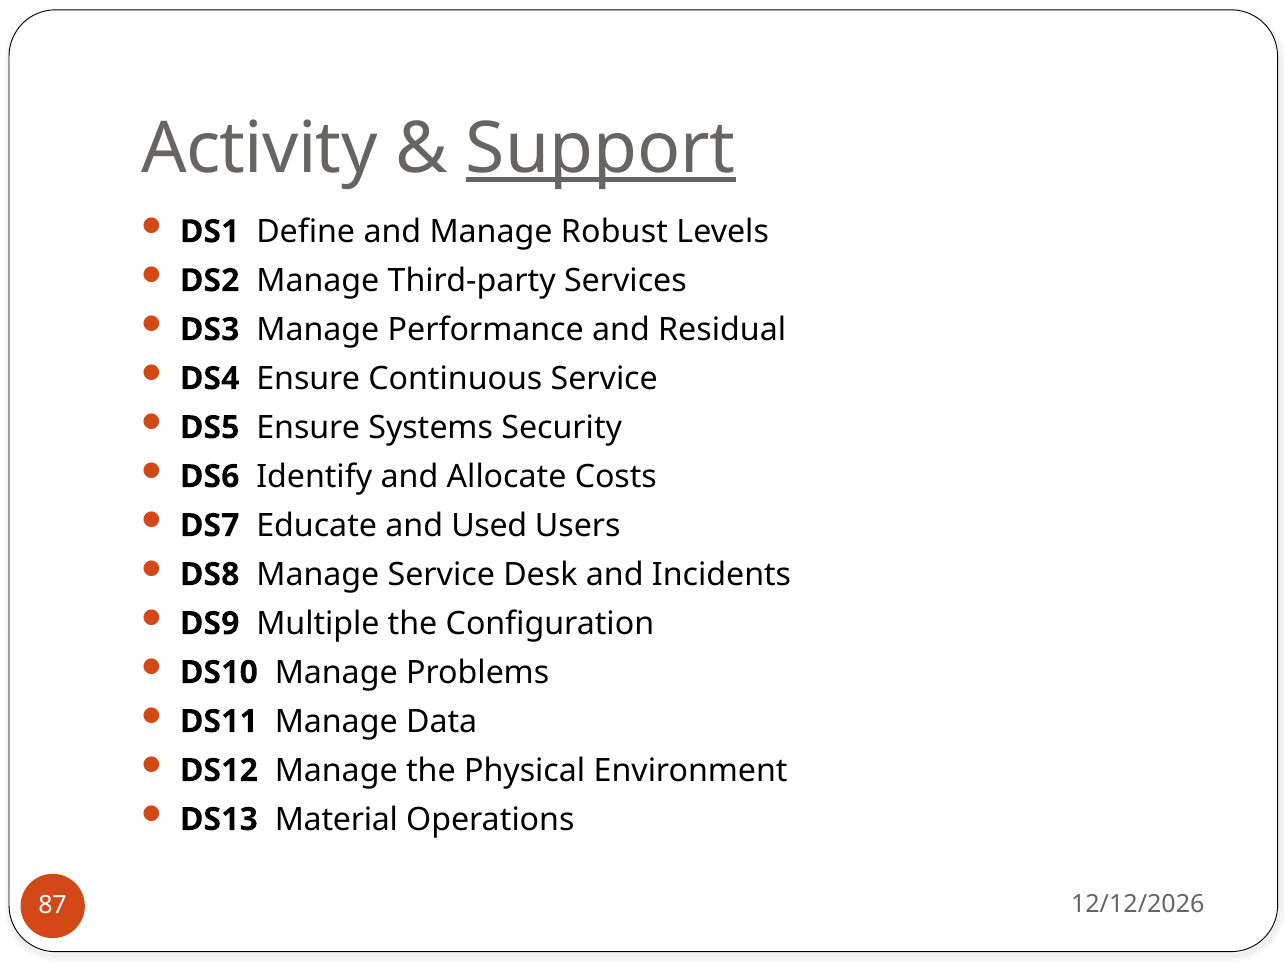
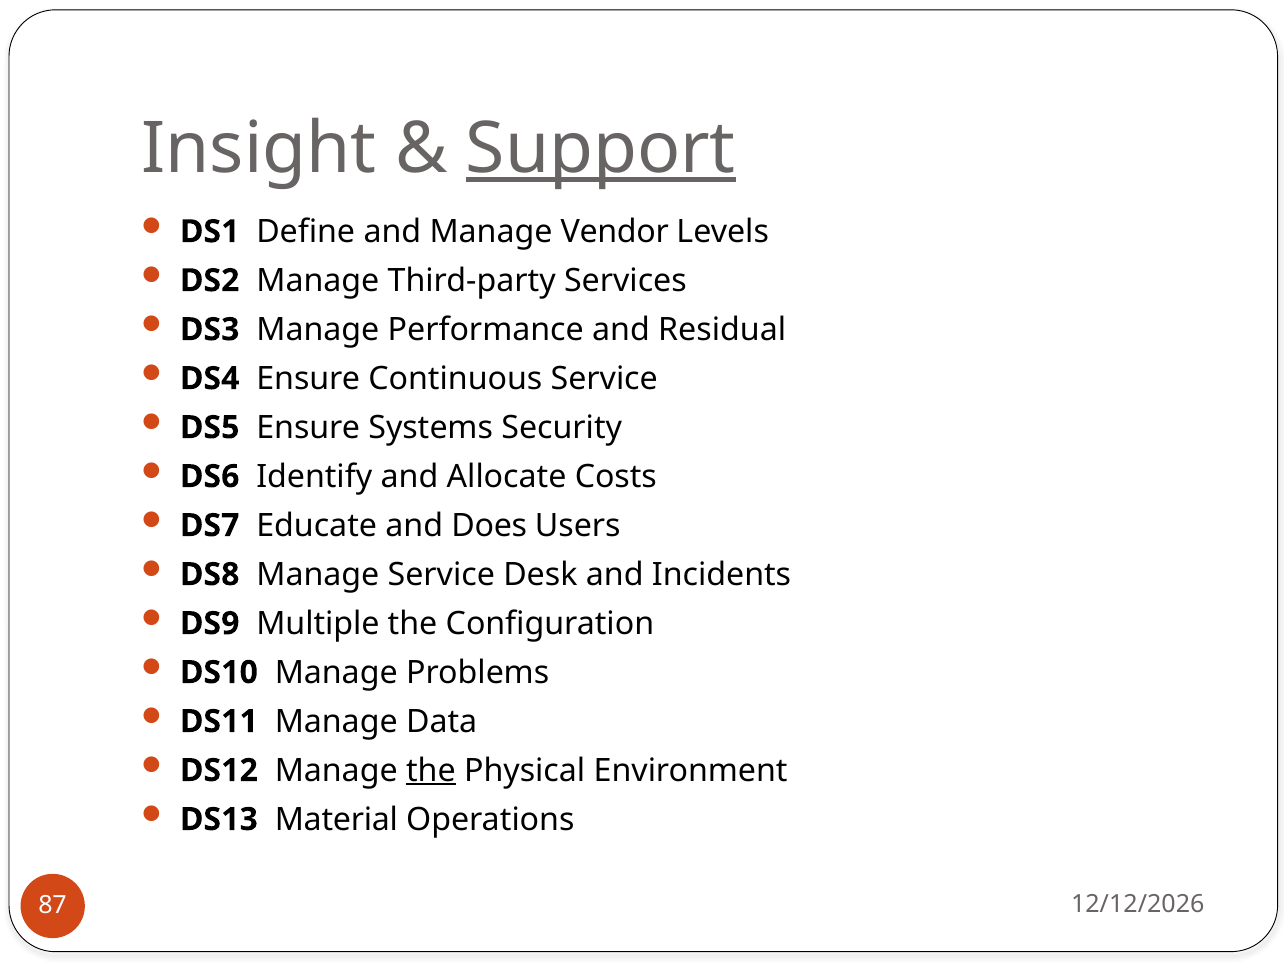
Activity: Activity -> Insight
Robust: Robust -> Vendor
Used: Used -> Does
the at (431, 771) underline: none -> present
